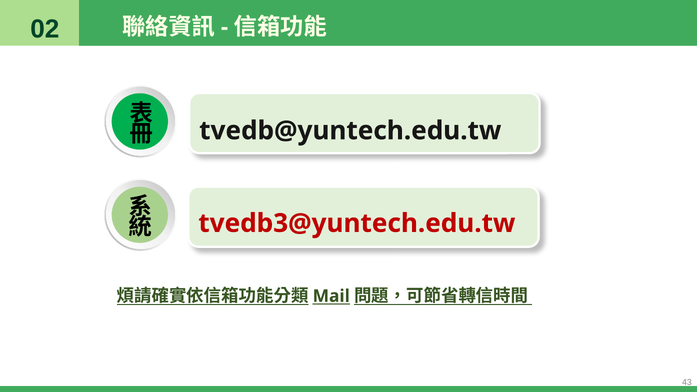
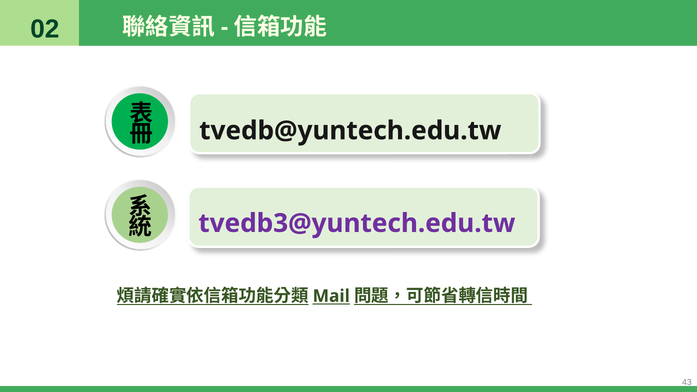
tvedb3@yuntech.edu.tw colour: red -> purple
